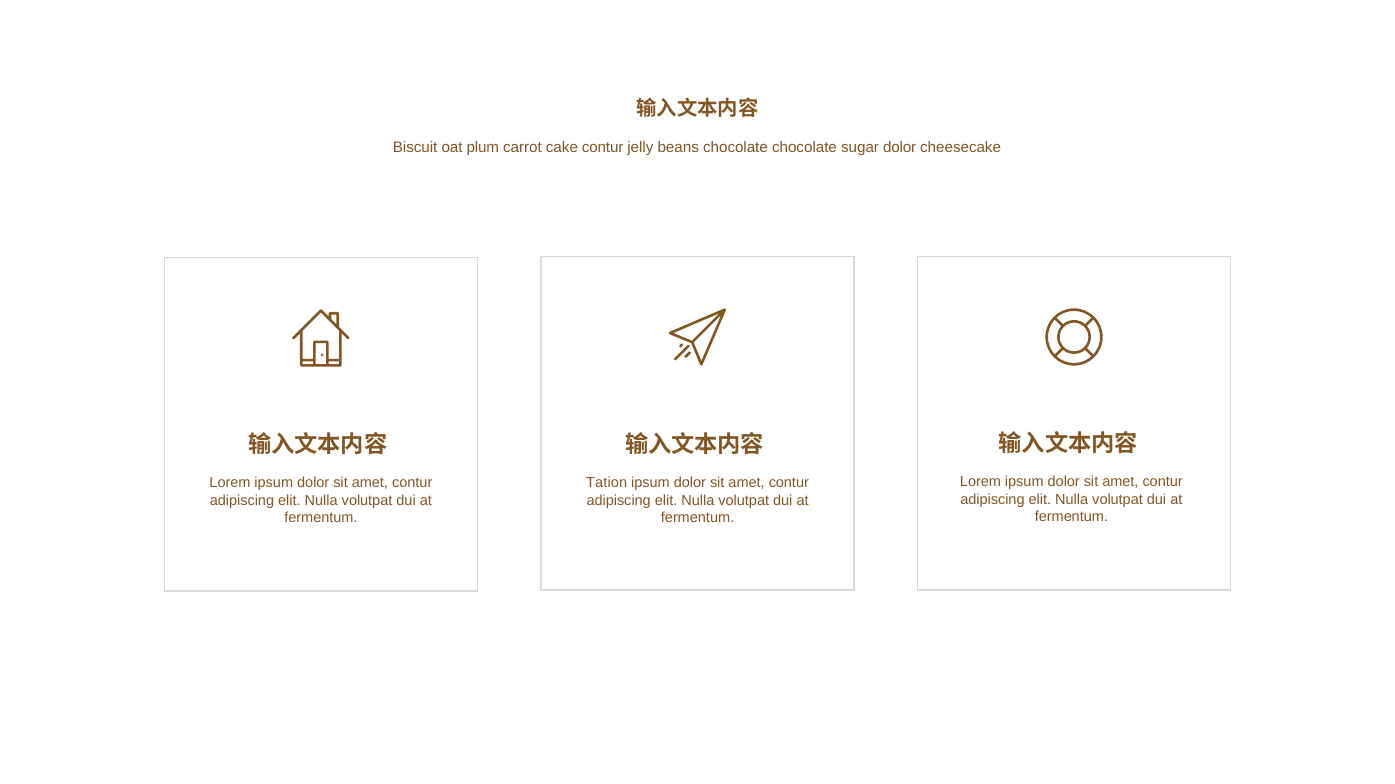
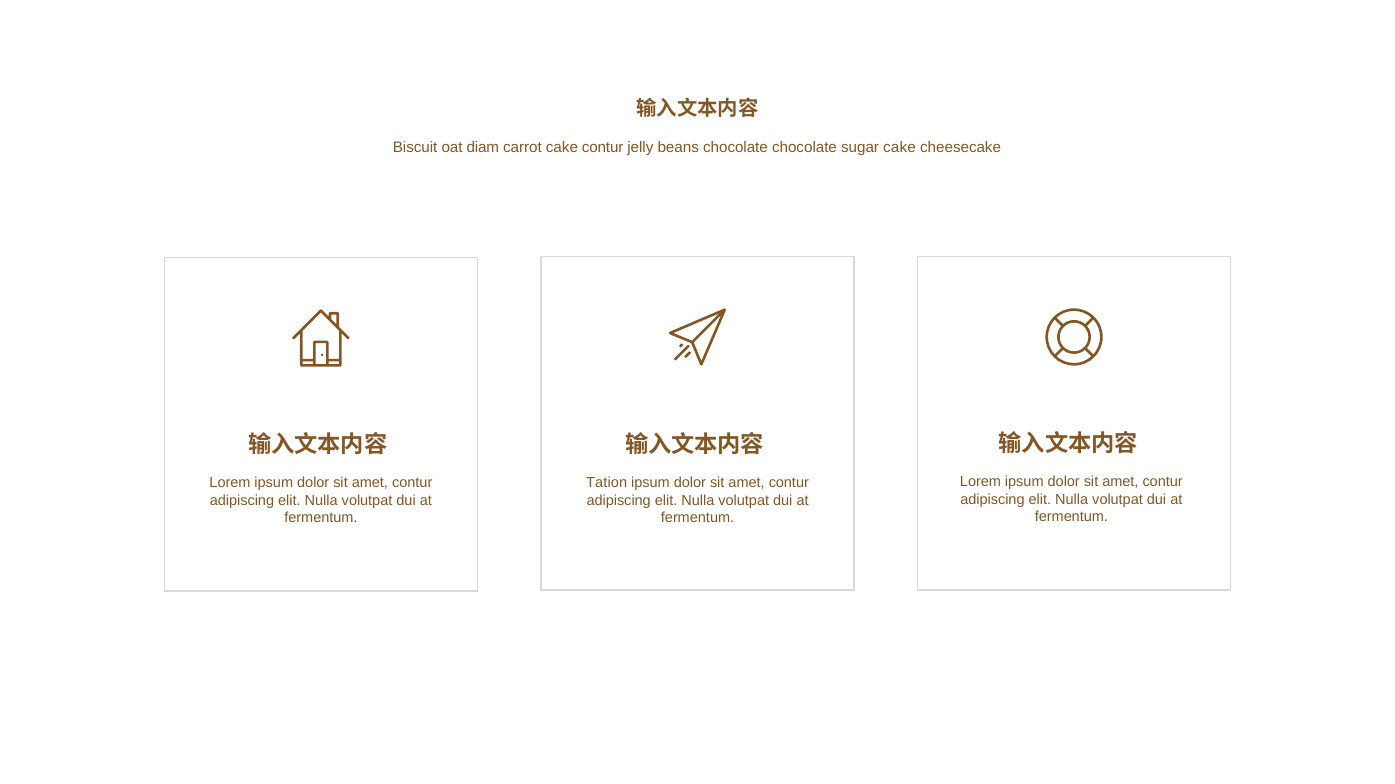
plum: plum -> diam
sugar dolor: dolor -> cake
